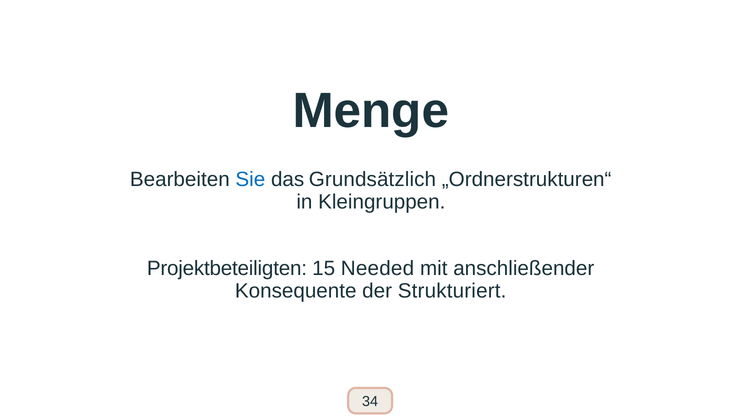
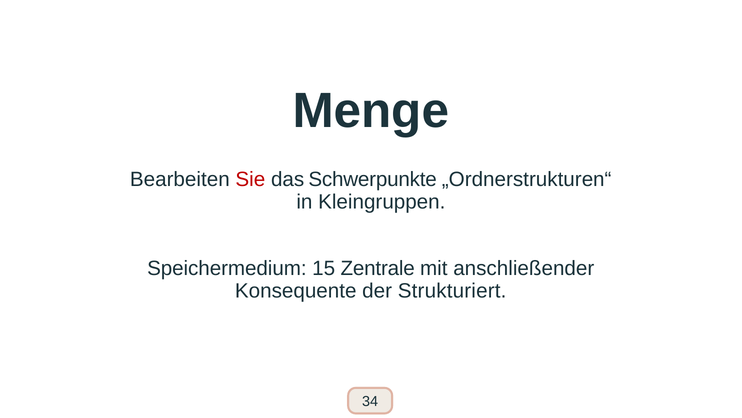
Sie colour: blue -> red
Grundsätzlich: Grundsätzlich -> Schwerpunkte
Projektbeteiligten: Projektbeteiligten -> Speichermedium
Needed: Needed -> Zentrale
